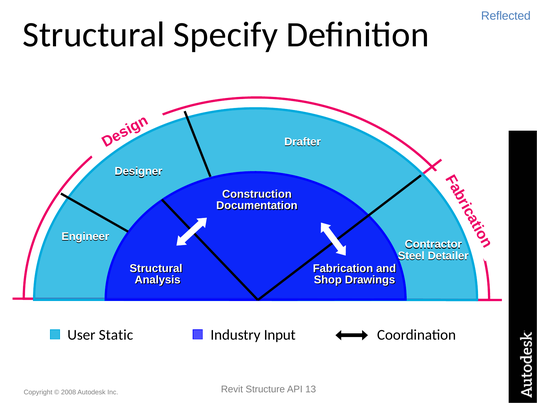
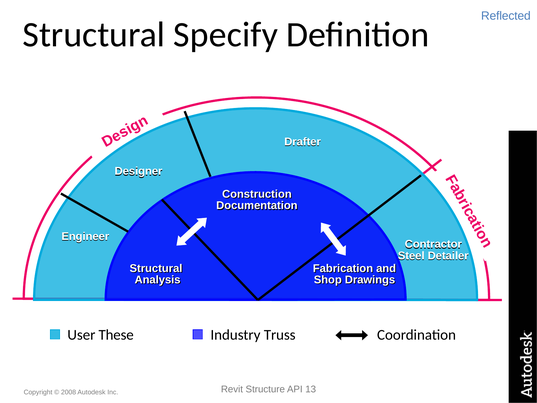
Static: Static -> These
Input: Input -> Truss
